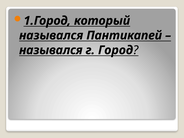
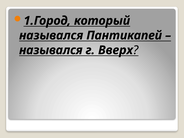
Город: Город -> Вверх
